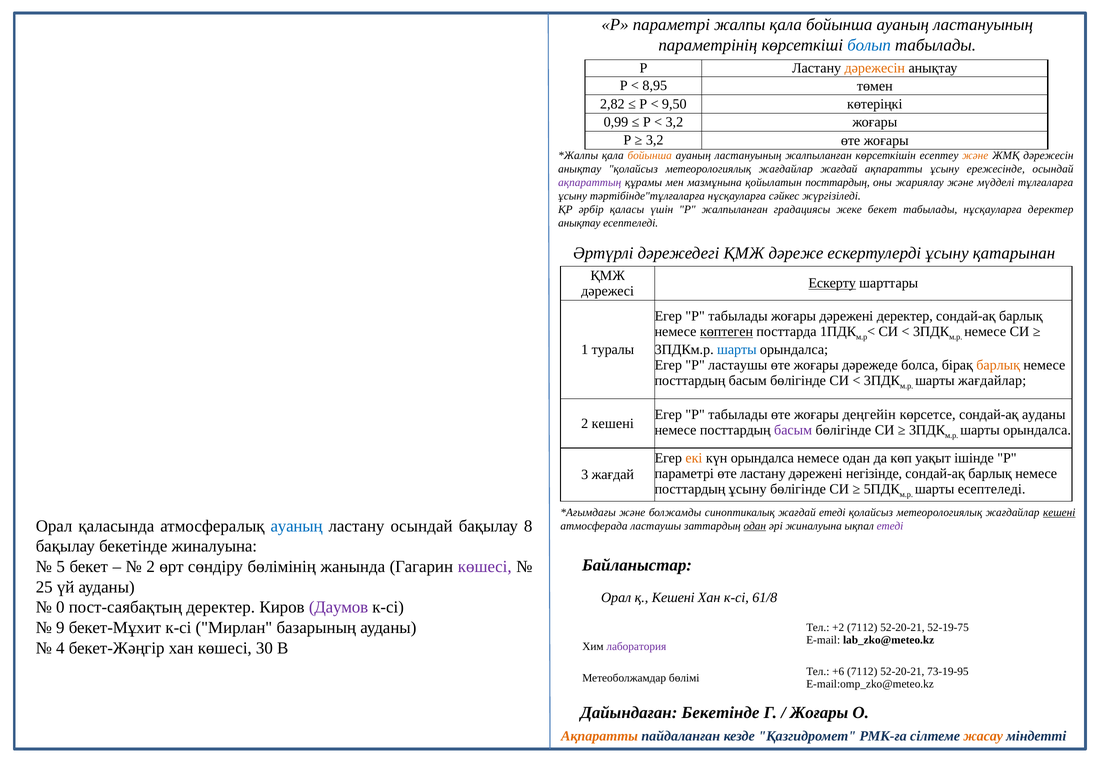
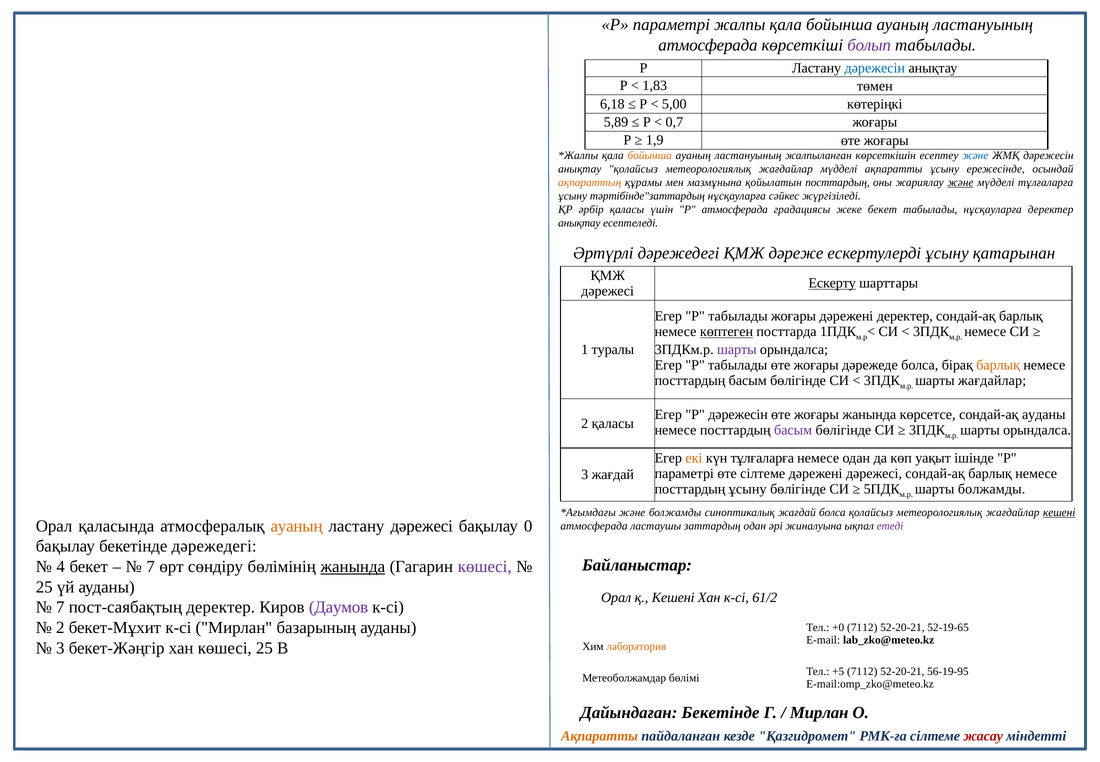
параметрінің at (708, 45): параметрінің -> атмосферада
болып colour: blue -> purple
дәрежесін at (875, 68) colour: orange -> blue
8,95: 8,95 -> 1,83
2,82: 2,82 -> 6,18
9,50: 9,50 -> 5,00
0,99: 0,99 -> 5,89
3,2 at (674, 122): 3,2 -> 0,7
3,2 at (655, 140): 3,2 -> 1,9
және at (975, 155) colour: orange -> blue
жағдайлар жағдай: жағдай -> мүдделі
ақпараттың colour: purple -> orange
және at (960, 182) underline: none -> present
тәртібінде"тұлғаларға: тәртібінде"тұлғаларға -> тәртібінде"заттардың
Р жалпыланған: жалпыланған -> атмосферада
шарты at (737, 349) colour: blue -> purple
P ластаушы: ластаушы -> табылады
табылады at (738, 414): табылады -> дәрежесін
жоғары деңгейін: деңгейін -> жанында
2 кешені: кешені -> қаласы
күн орындалса: орындалса -> тұлғаларға
өте ластану: ластану -> сілтеме
дәрежені негізінде: негізінде -> дәрежесі
шарты есептеледі: есептеледі -> болжамды
жағдай етеді: етеді -> болса
ауаның at (297, 526) colour: blue -> orange
ластану осындай: осындай -> дәрежесі
8: 8 -> 0
одан at (755, 526) underline: present -> none
бекетінде жиналуына: жиналуына -> дәрежедегі
5: 5 -> 4
2 at (151, 566): 2 -> 7
жанында at (353, 566) underline: none -> present
61/8: 61/8 -> 61/2
0 at (60, 607): 0 -> 7
9 at (60, 627): 9 -> 2
+2: +2 -> +0
52-19-75: 52-19-75 -> 52-19-65
4 at (60, 648): 4 -> 3
көшесі 30: 30 -> 25
лаборатория colour: purple -> orange
+6: +6 -> +5
73-19-95: 73-19-95 -> 56-19-95
Жоғары at (819, 712): Жоғары -> Мирлан
жасау colour: orange -> red
